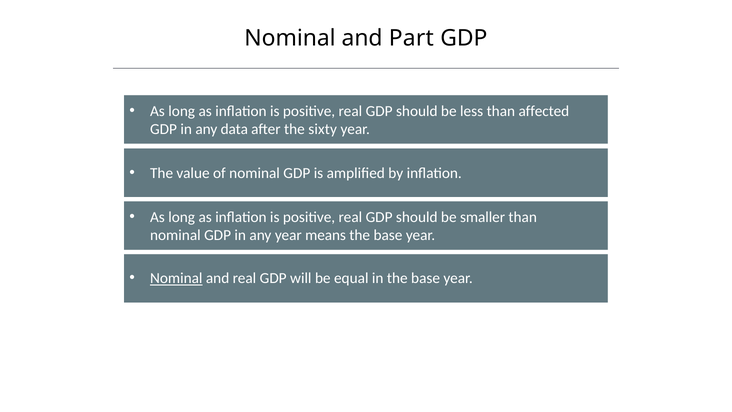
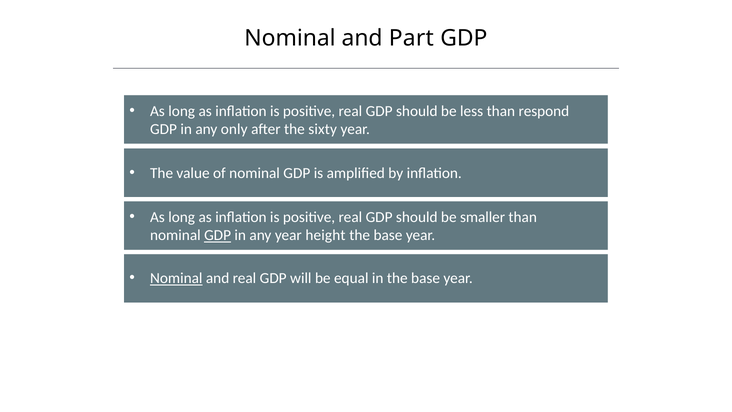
affected: affected -> respond
data: data -> only
GDP at (218, 235) underline: none -> present
means: means -> height
